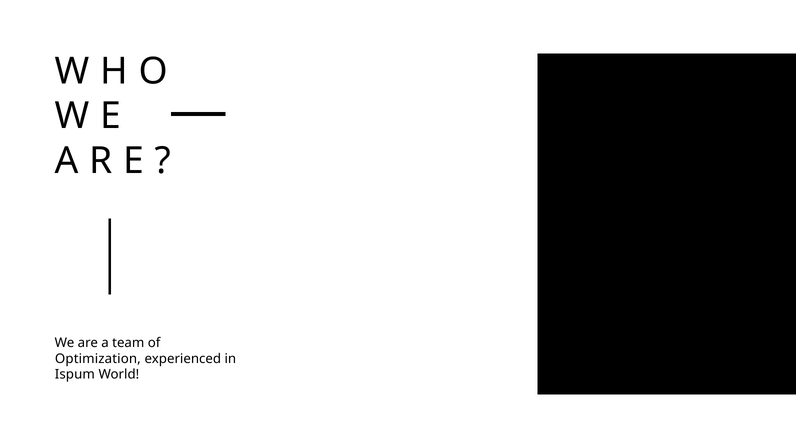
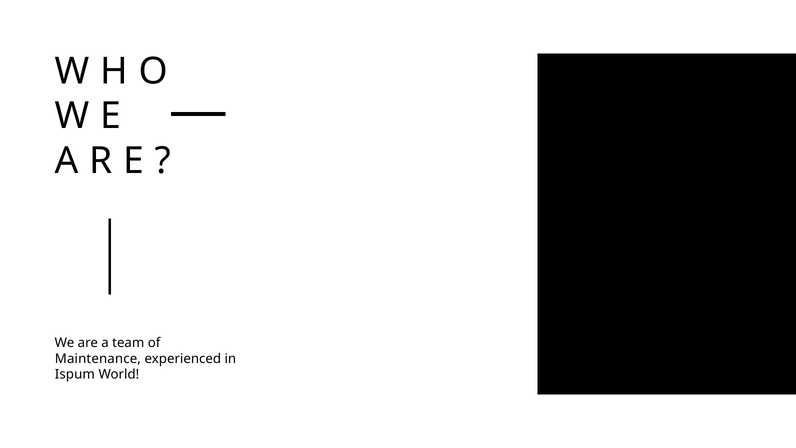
Optimization: Optimization -> Maintenance
